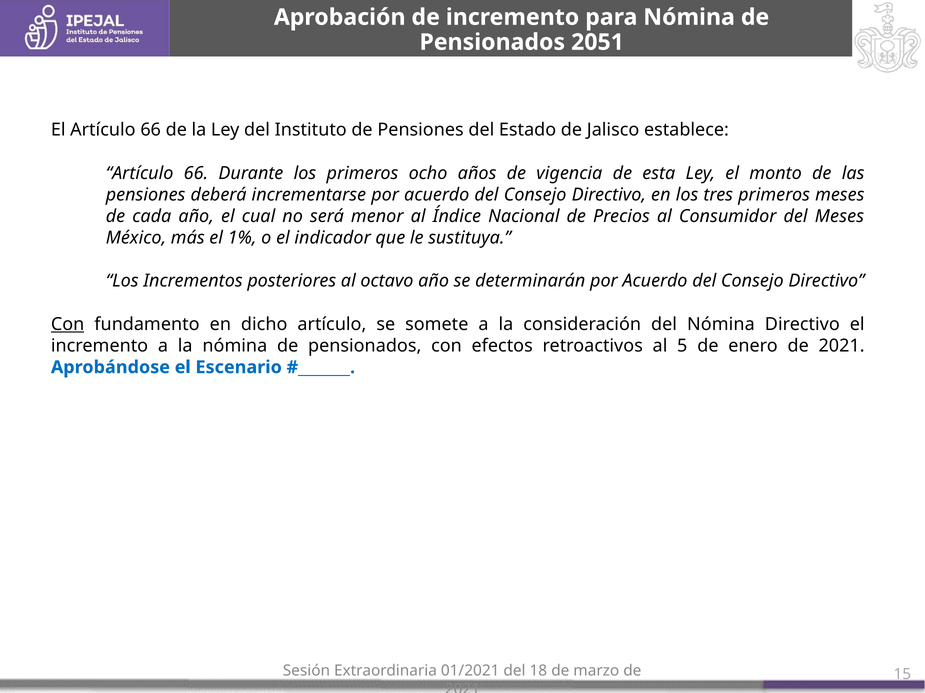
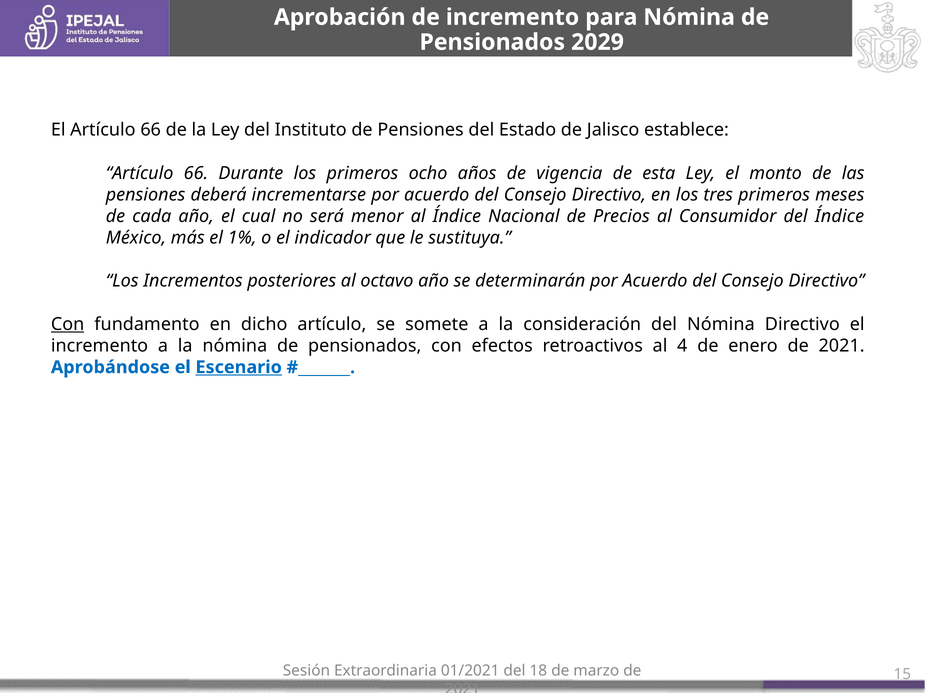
2051: 2051 -> 2029
del Meses: Meses -> Índice
5: 5 -> 4
Escenario underline: none -> present
